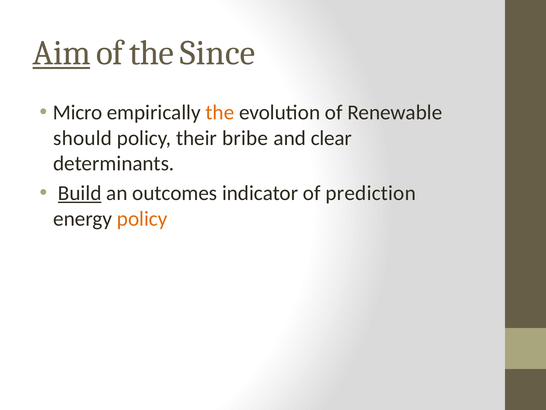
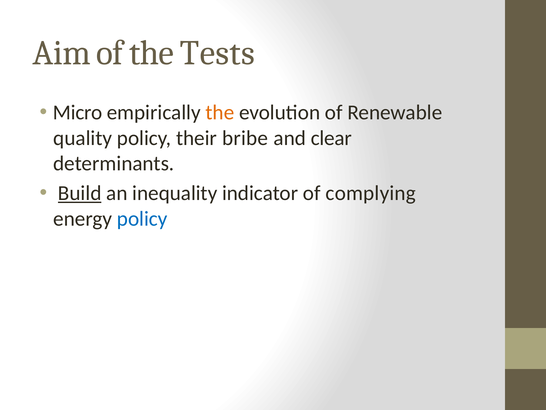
Aim underline: present -> none
Since: Since -> Tests
should: should -> quality
outcomes: outcomes -> inequality
prediction: prediction -> complying
policy at (142, 218) colour: orange -> blue
